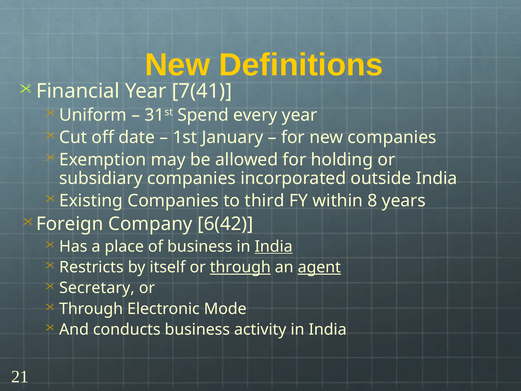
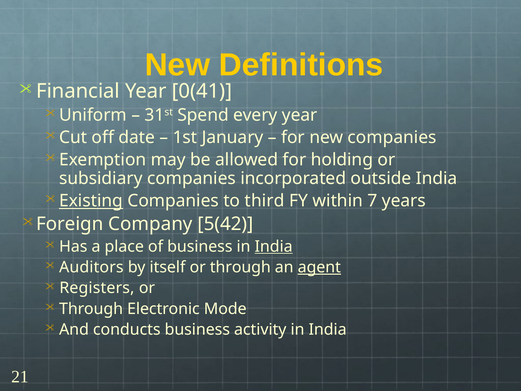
7(41: 7(41 -> 0(41
Existing underline: none -> present
8: 8 -> 7
6(42: 6(42 -> 5(42
Restricts: Restricts -> Auditors
through at (240, 267) underline: present -> none
Secretary: Secretary -> Registers
